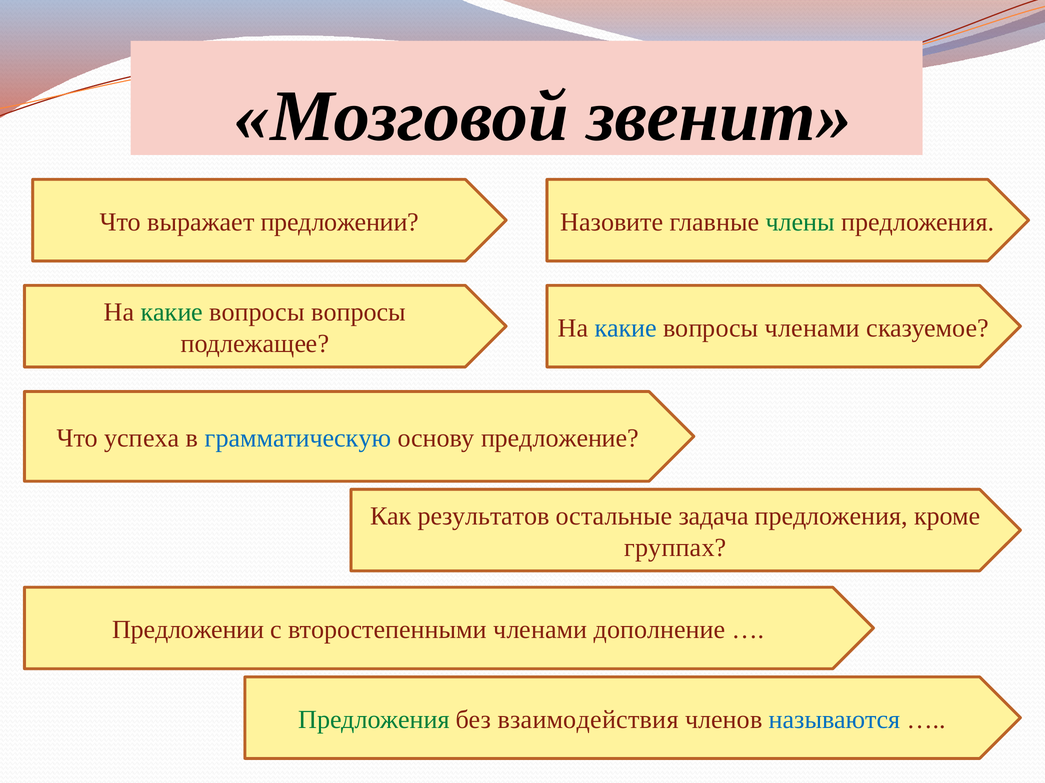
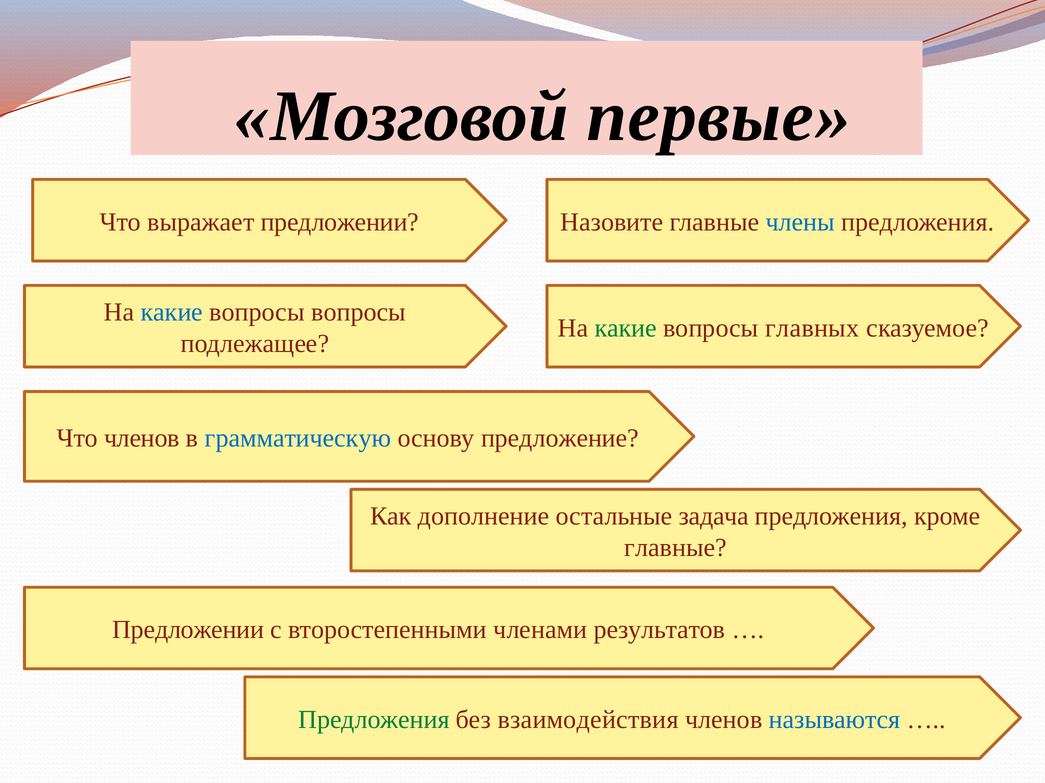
звенит: звенит -> первые
члены colour: green -> blue
какие at (172, 313) colour: green -> blue
какие at (626, 328) colour: blue -> green
вопросы членами: членами -> главных
Что успеха: успеха -> членов
результатов: результатов -> дополнение
группах at (675, 548): группах -> главные
дополнение: дополнение -> результатов
